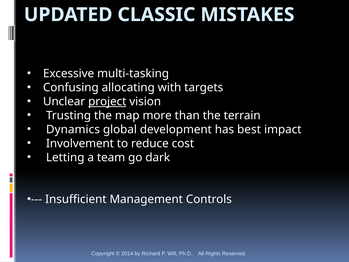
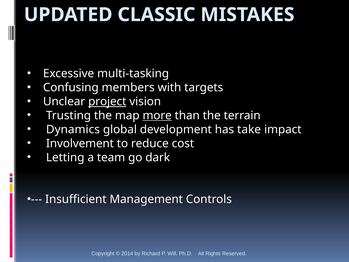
allocating: allocating -> members
more underline: none -> present
best: best -> take
